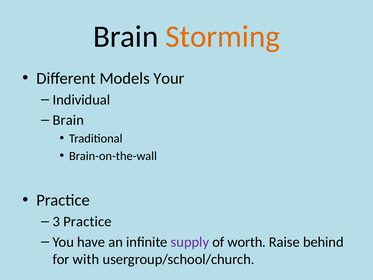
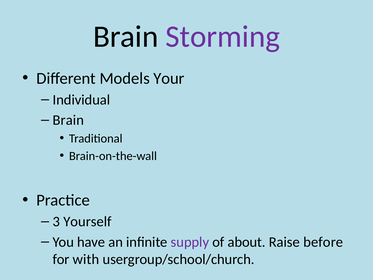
Storming colour: orange -> purple
3 Practice: Practice -> Yourself
worth: worth -> about
behind: behind -> before
